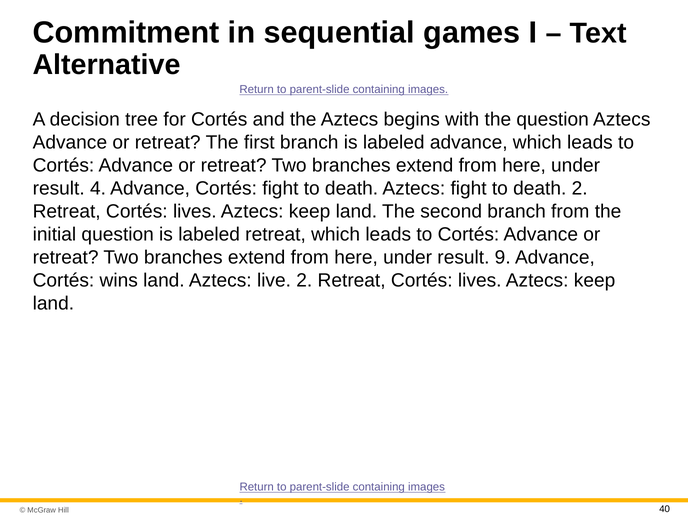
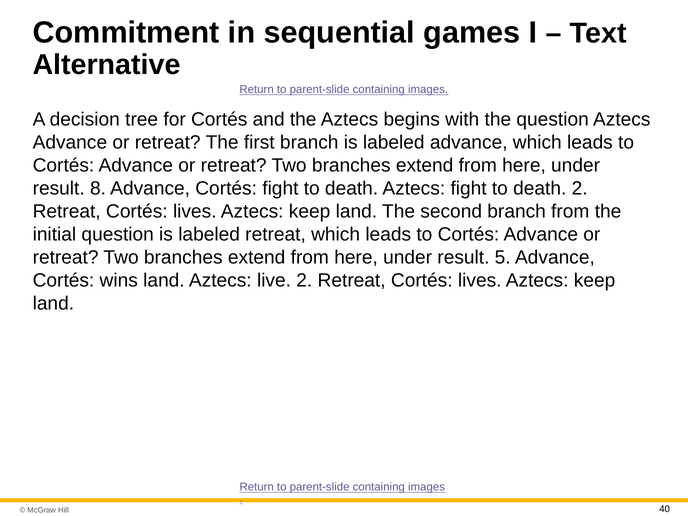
4: 4 -> 8
9: 9 -> 5
